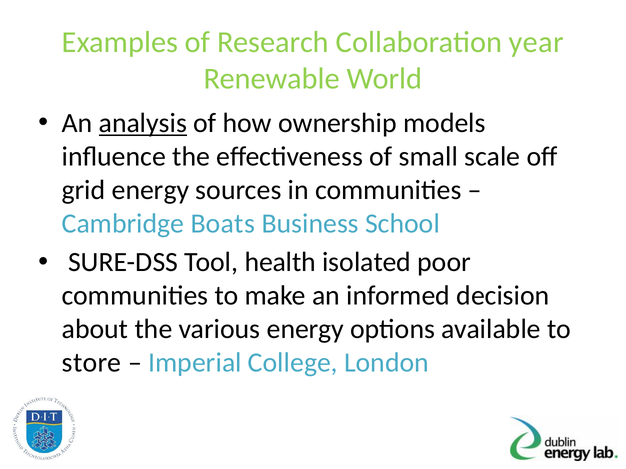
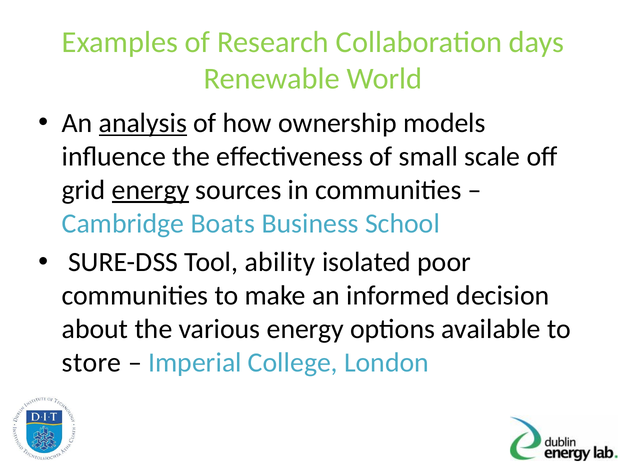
year: year -> days
energy at (150, 190) underline: none -> present
health: health -> ability
